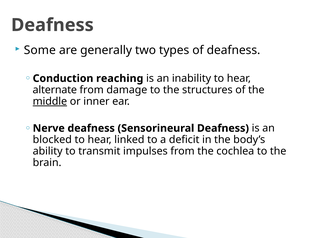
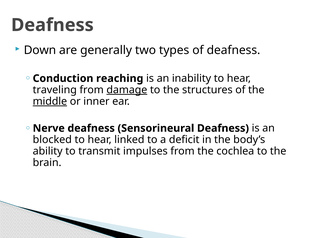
Some: Some -> Down
alternate: alternate -> traveling
damage underline: none -> present
